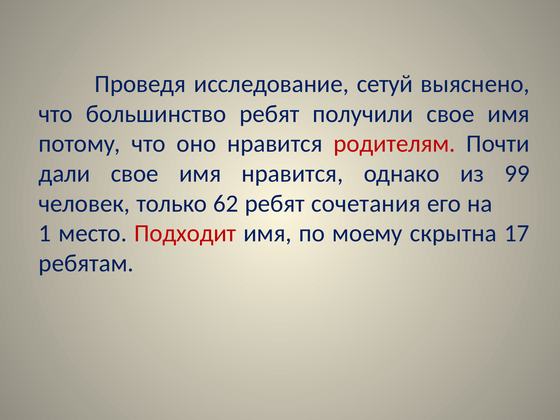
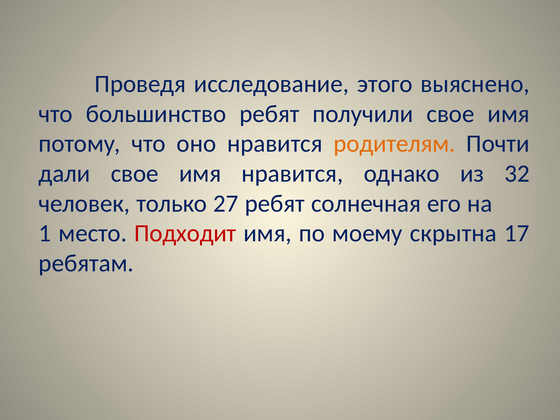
сетуй: сетуй -> этого
родителям colour: red -> orange
99: 99 -> 32
62: 62 -> 27
сочетания: сочетания -> солнечная
